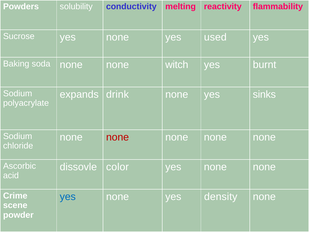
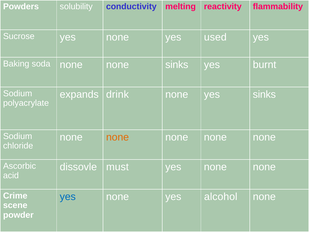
none witch: witch -> sinks
none at (118, 137) colour: red -> orange
color: color -> must
density: density -> alcohol
